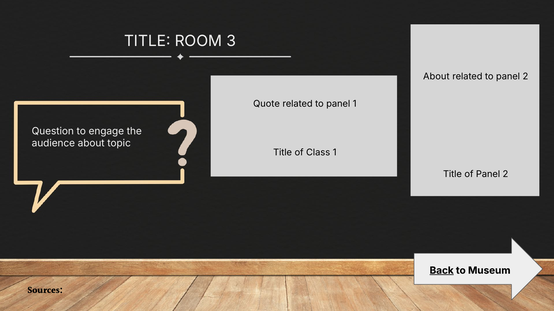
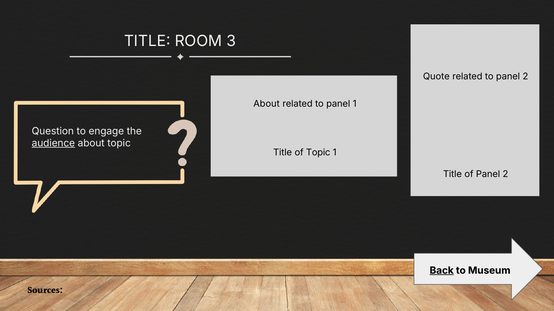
About at (436, 77): About -> Quote
Quote at (267, 104): Quote -> About
audience underline: none -> present
of Class: Class -> Topic
